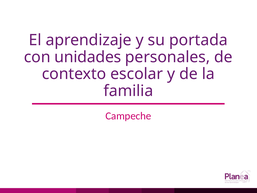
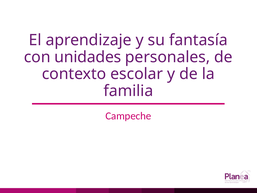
portada: portada -> fantasía
